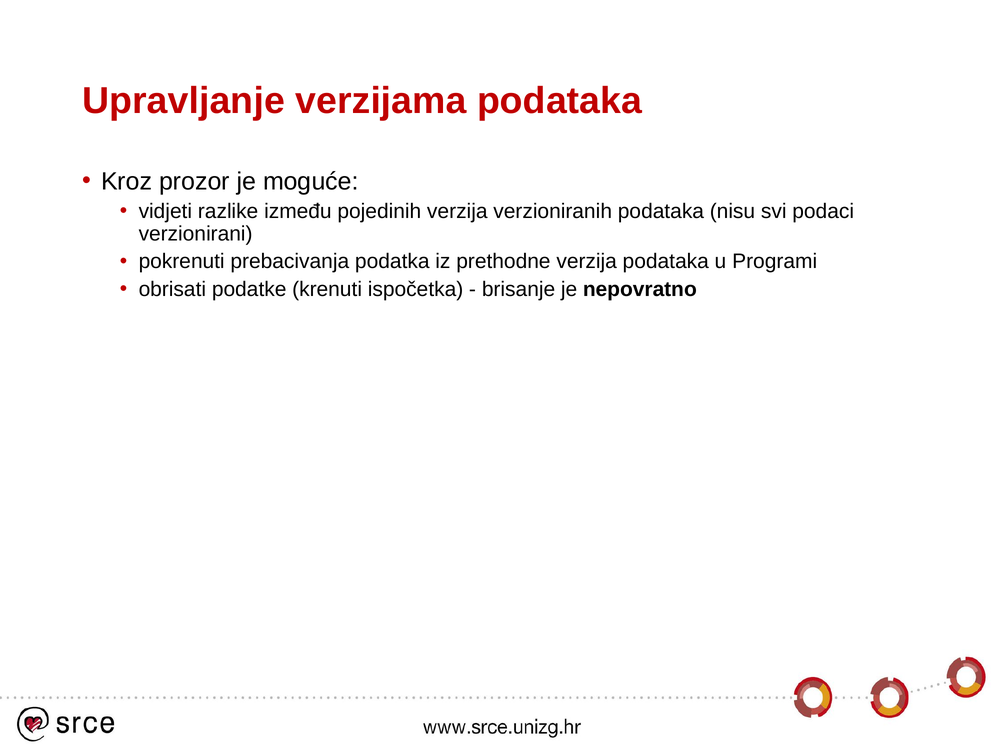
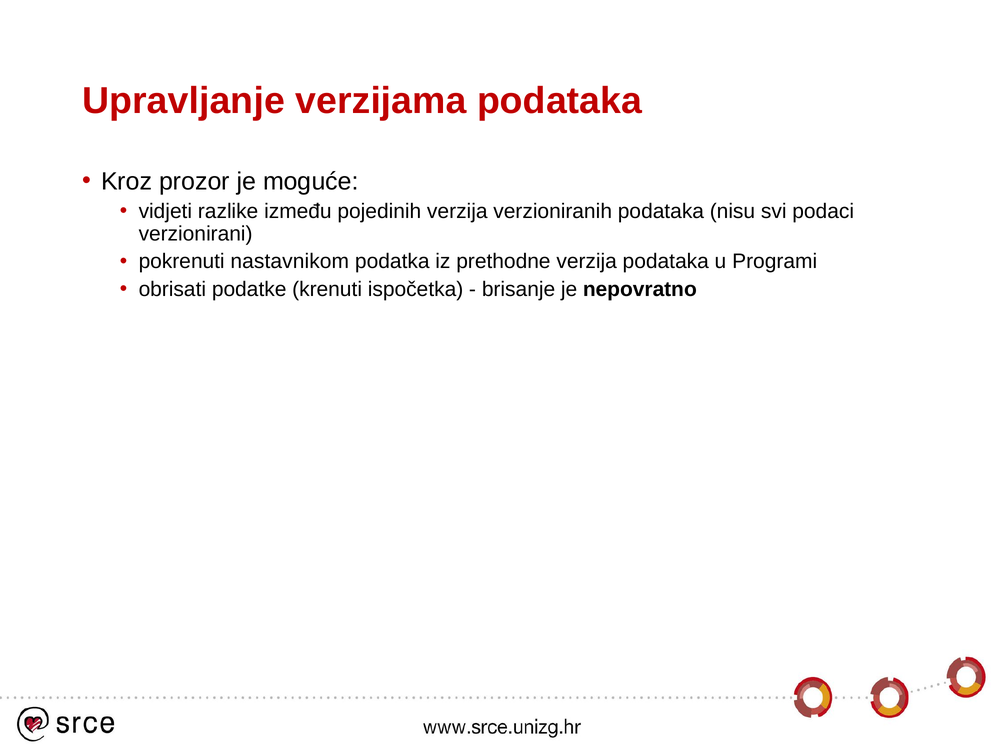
prebacivanja: prebacivanja -> nastavnikom
